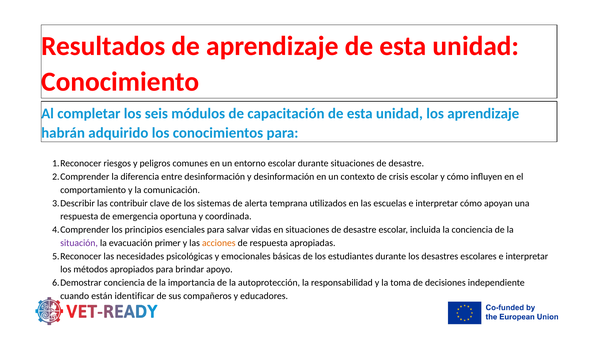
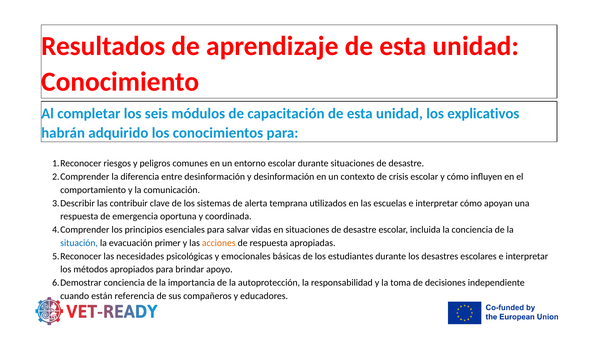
los aprendizaje: aprendizaje -> explicativos
situación colour: purple -> blue
identificar: identificar -> referencia
